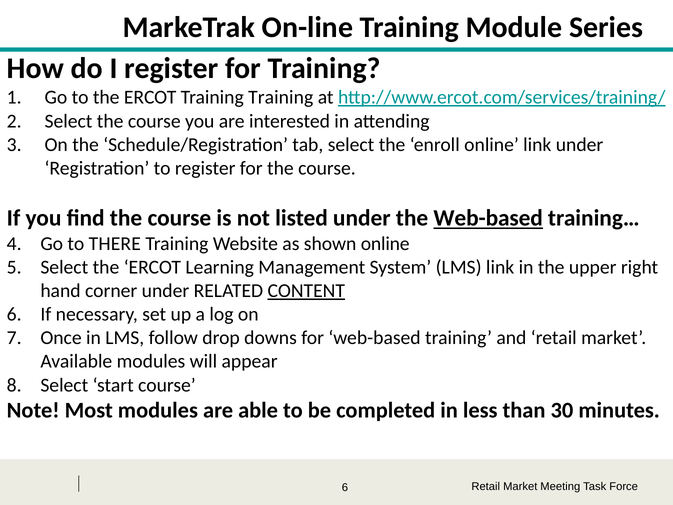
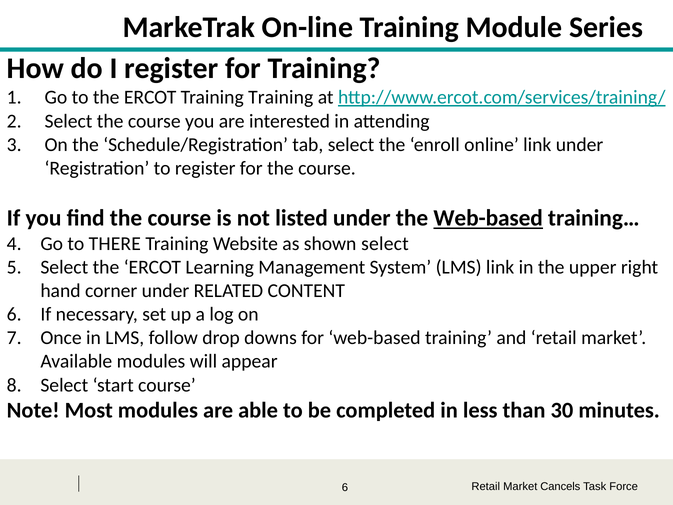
shown online: online -> select
CONTENT underline: present -> none
Meeting: Meeting -> Cancels
